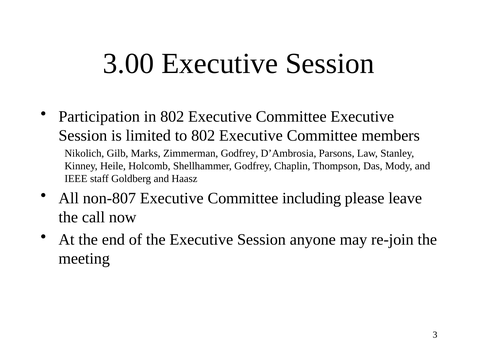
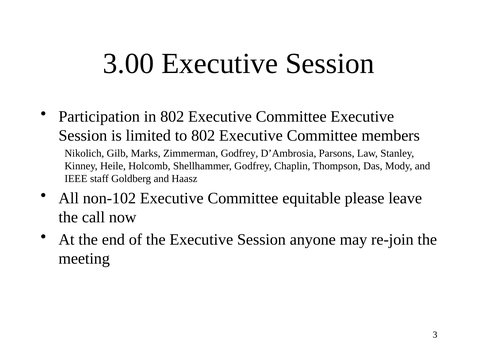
non-807: non-807 -> non-102
including: including -> equitable
